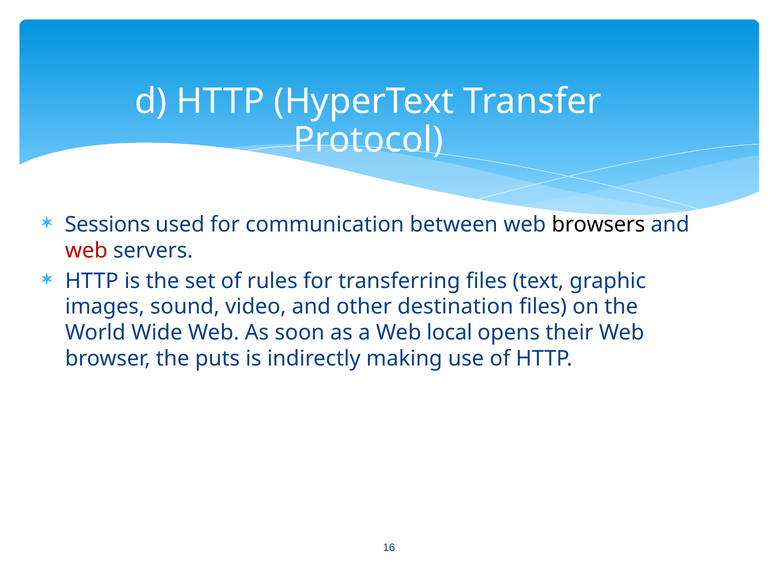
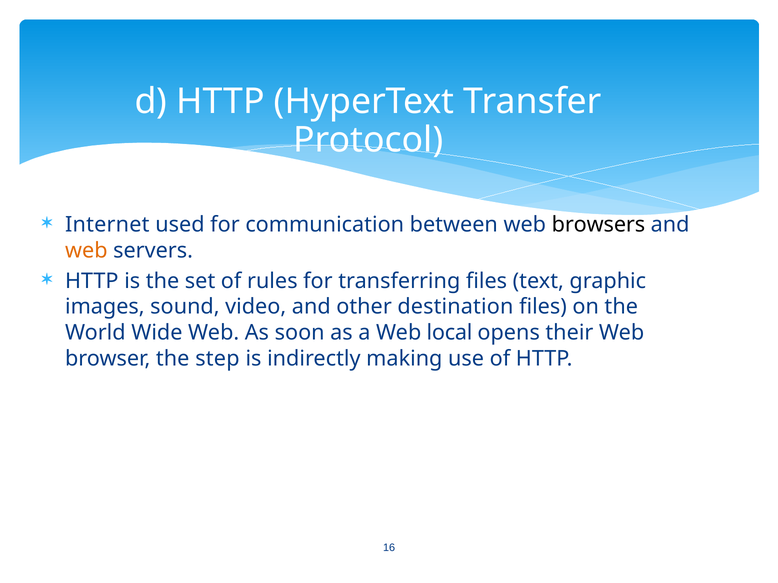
Sessions: Sessions -> Internet
web at (86, 251) colour: red -> orange
puts: puts -> step
